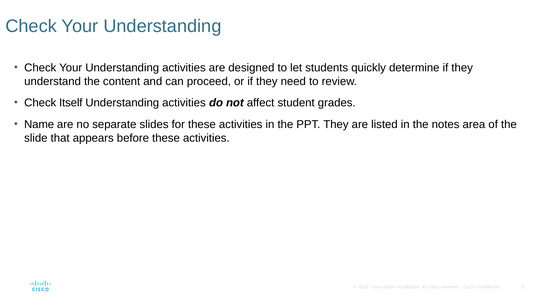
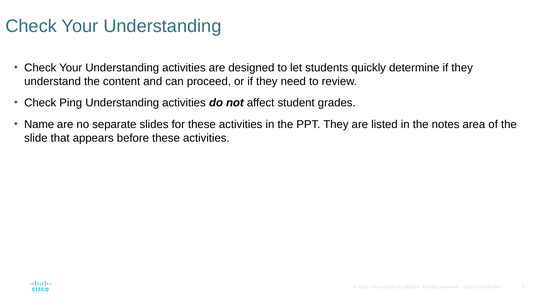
Itself: Itself -> Ping
